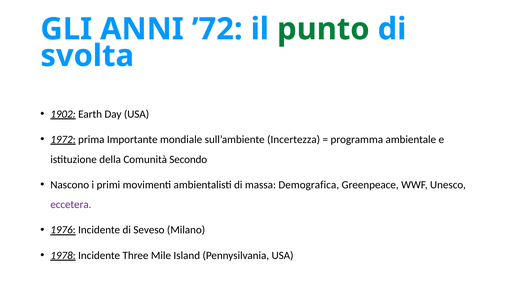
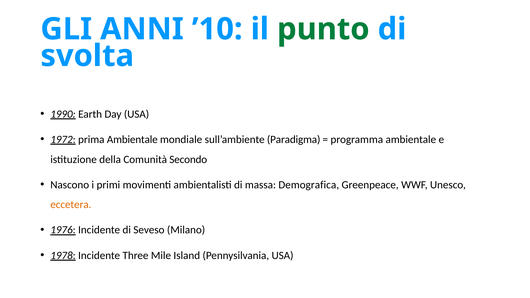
’72: ’72 -> ’10
1902: 1902 -> 1990
prima Importante: Importante -> Ambientale
Incertezza: Incertezza -> Paradigma
eccetera colour: purple -> orange
